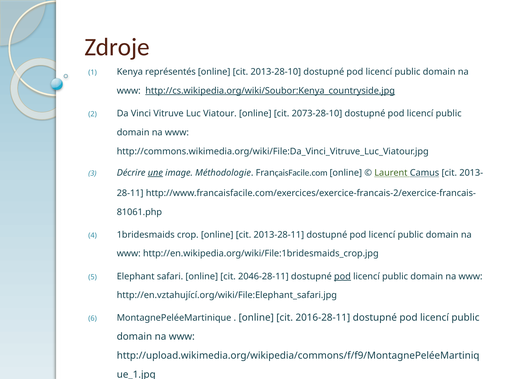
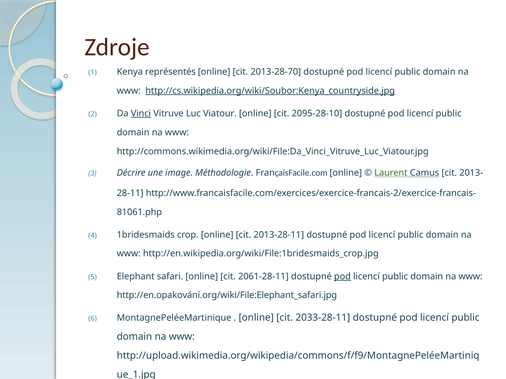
2013-28-10: 2013-28-10 -> 2013-28-70
Vinci underline: none -> present
2073-28-10: 2073-28-10 -> 2095-28-10
une underline: present -> none
2046-28-11: 2046-28-11 -> 2061-28-11
http://en.vztahující.org/wiki/File:Elephant_safari.jpg: http://en.vztahující.org/wiki/File:Elephant_safari.jpg -> http://en.opakování.org/wiki/File:Elephant_safari.jpg
2016-28-11: 2016-28-11 -> 2033-28-11
